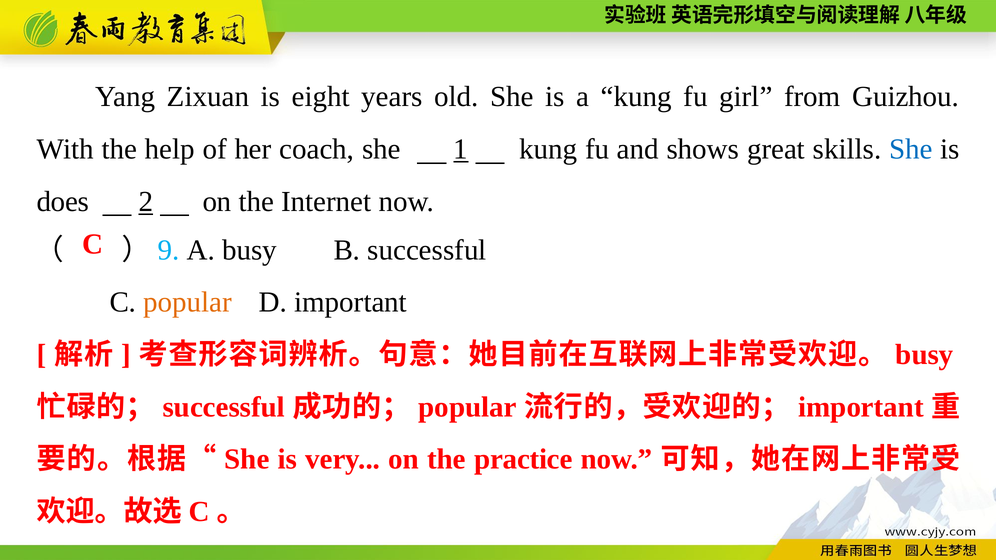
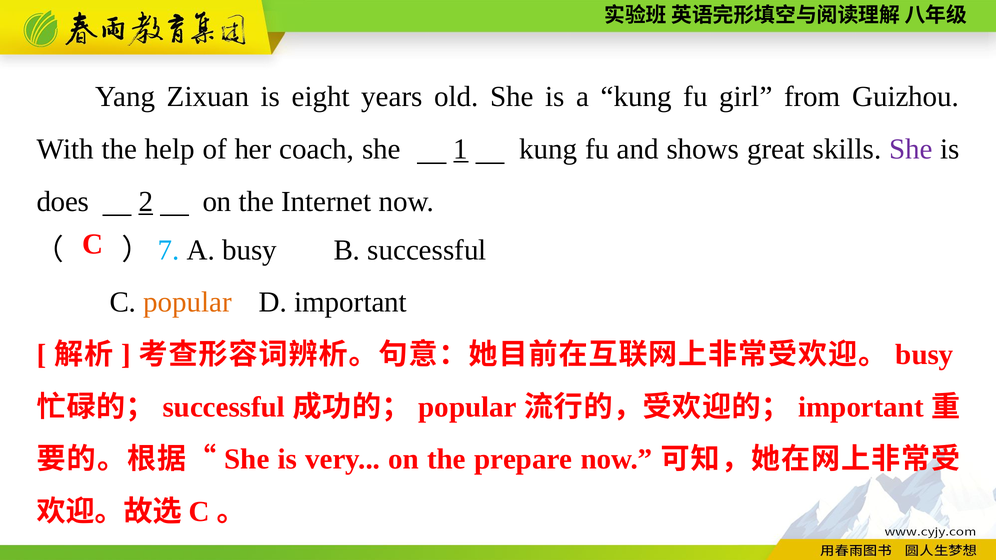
She at (911, 149) colour: blue -> purple
9: 9 -> 7
practice: practice -> prepare
